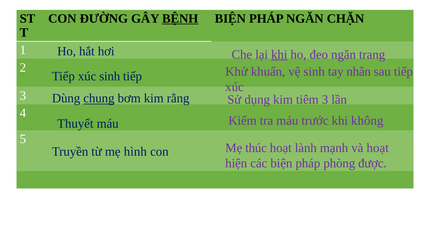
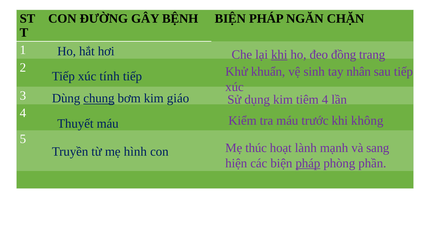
BỆNH underline: present -> none
đeo ngăn: ngăn -> đồng
xúc sinh: sinh -> tính
rằng: rằng -> giáo
tiêm 3: 3 -> 4
và hoạt: hoạt -> sang
pháp at (308, 163) underline: none -> present
được: được -> phần
